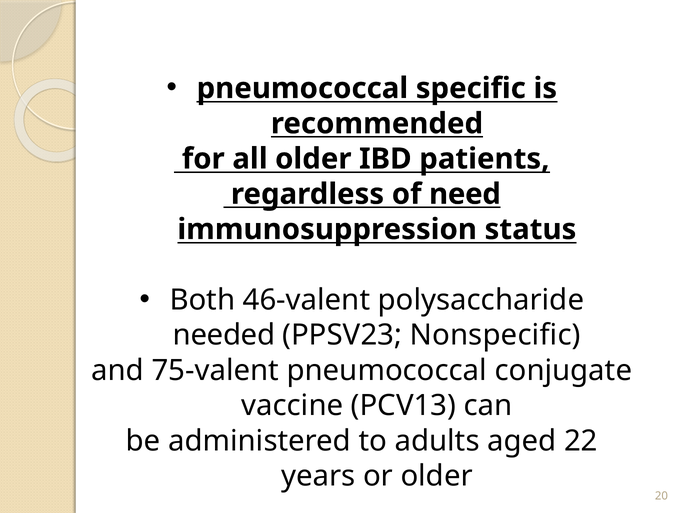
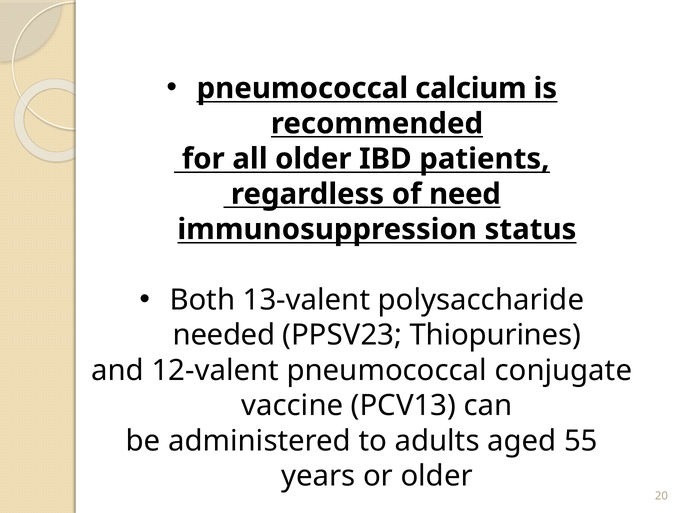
specific: specific -> calcium
46-valent: 46-valent -> 13-valent
Nonspecific: Nonspecific -> Thiopurines
75-valent: 75-valent -> 12-valent
22: 22 -> 55
